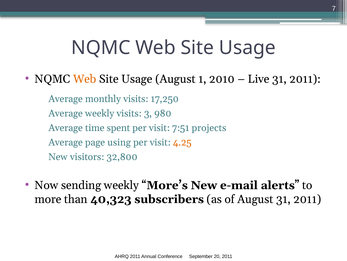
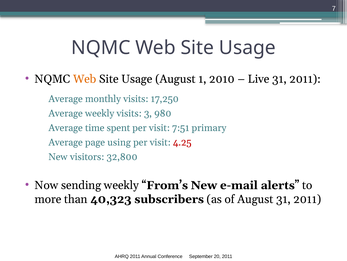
projects: projects -> primary
4.25 colour: orange -> red
More’s: More’s -> From’s
